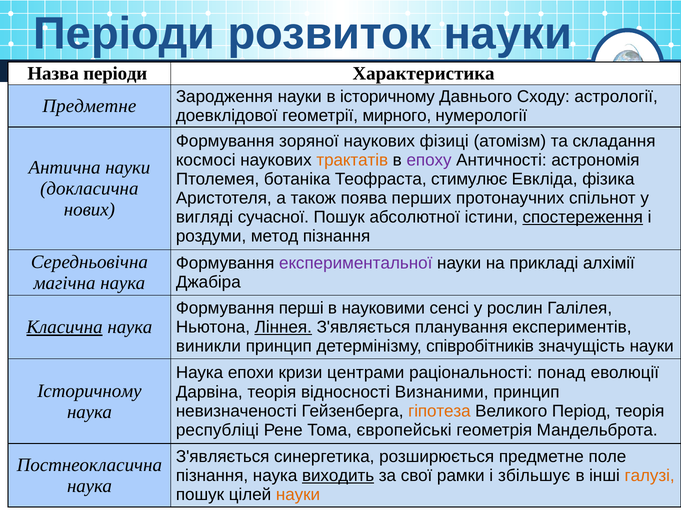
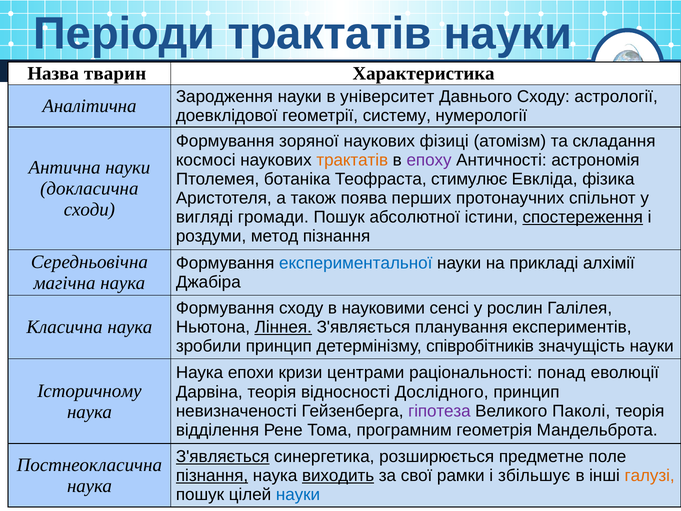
Періоди розвиток: розвиток -> трактатів
Назва періоди: періоди -> тварин
в історичному: історичному -> університет
Предметне at (89, 106): Предметне -> Аналітична
мирного: мирного -> систему
нових: нових -> сходи
сучасної: сучасної -> громади
експериментальної colour: purple -> blue
Формування перші: перші -> сходу
Класична underline: present -> none
виникли: виникли -> зробили
Визнаними: Визнаними -> Дослідного
гіпотеза colour: orange -> purple
Період: Період -> Паколі
республіці: республіці -> відділення
європейські: європейські -> програмним
З'являється at (223, 456) underline: none -> present
пізнання at (212, 475) underline: none -> present
науки at (298, 494) colour: orange -> blue
